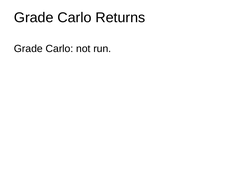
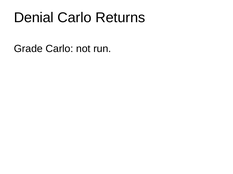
Grade at (34, 18): Grade -> Denial
